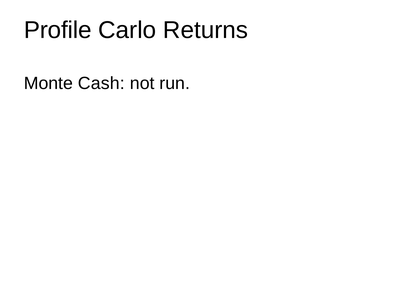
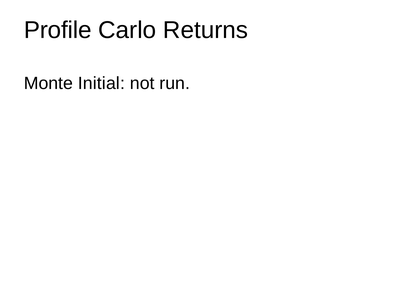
Cash: Cash -> Initial
